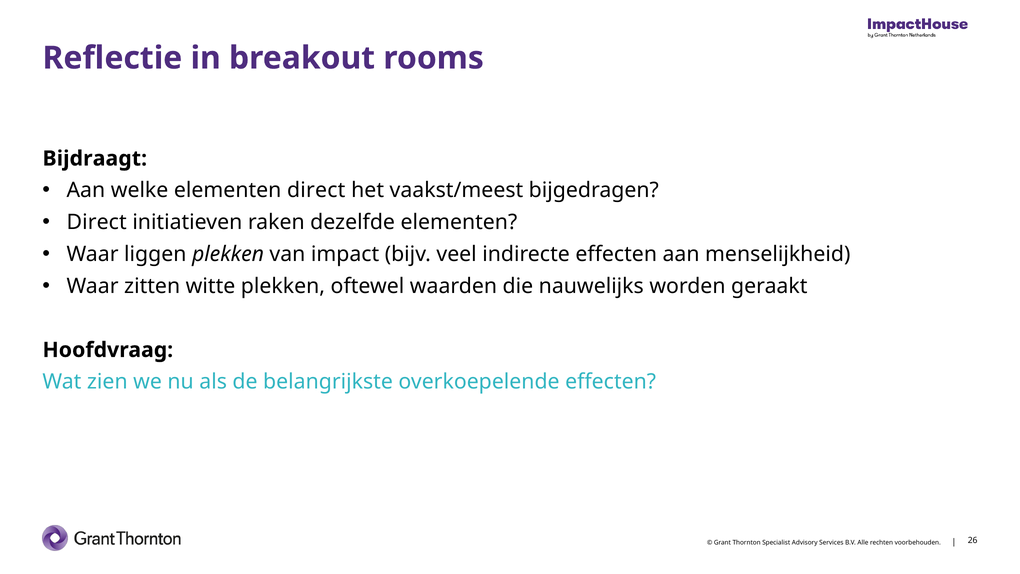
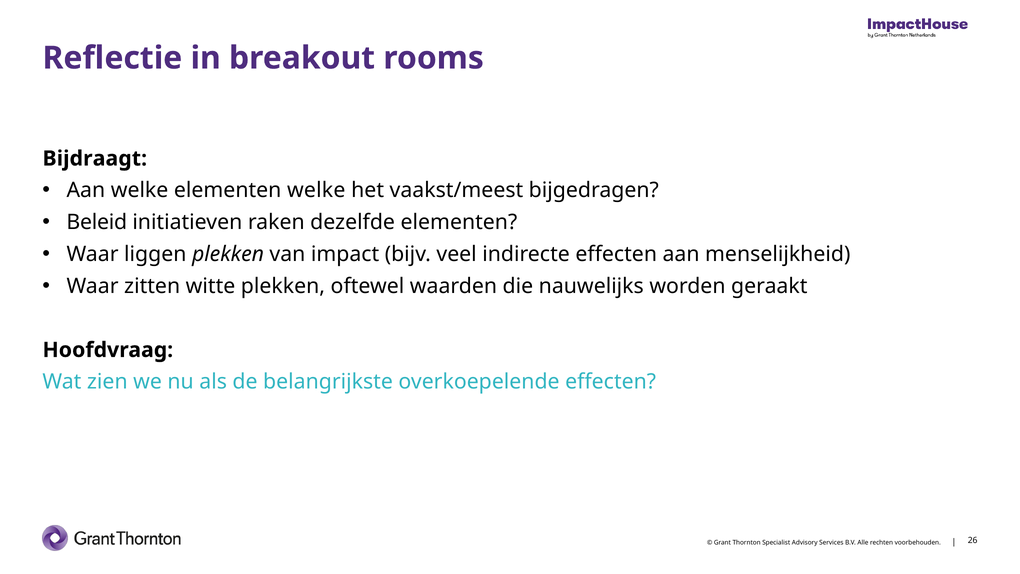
elementen direct: direct -> welke
Direct at (97, 222): Direct -> Beleid
